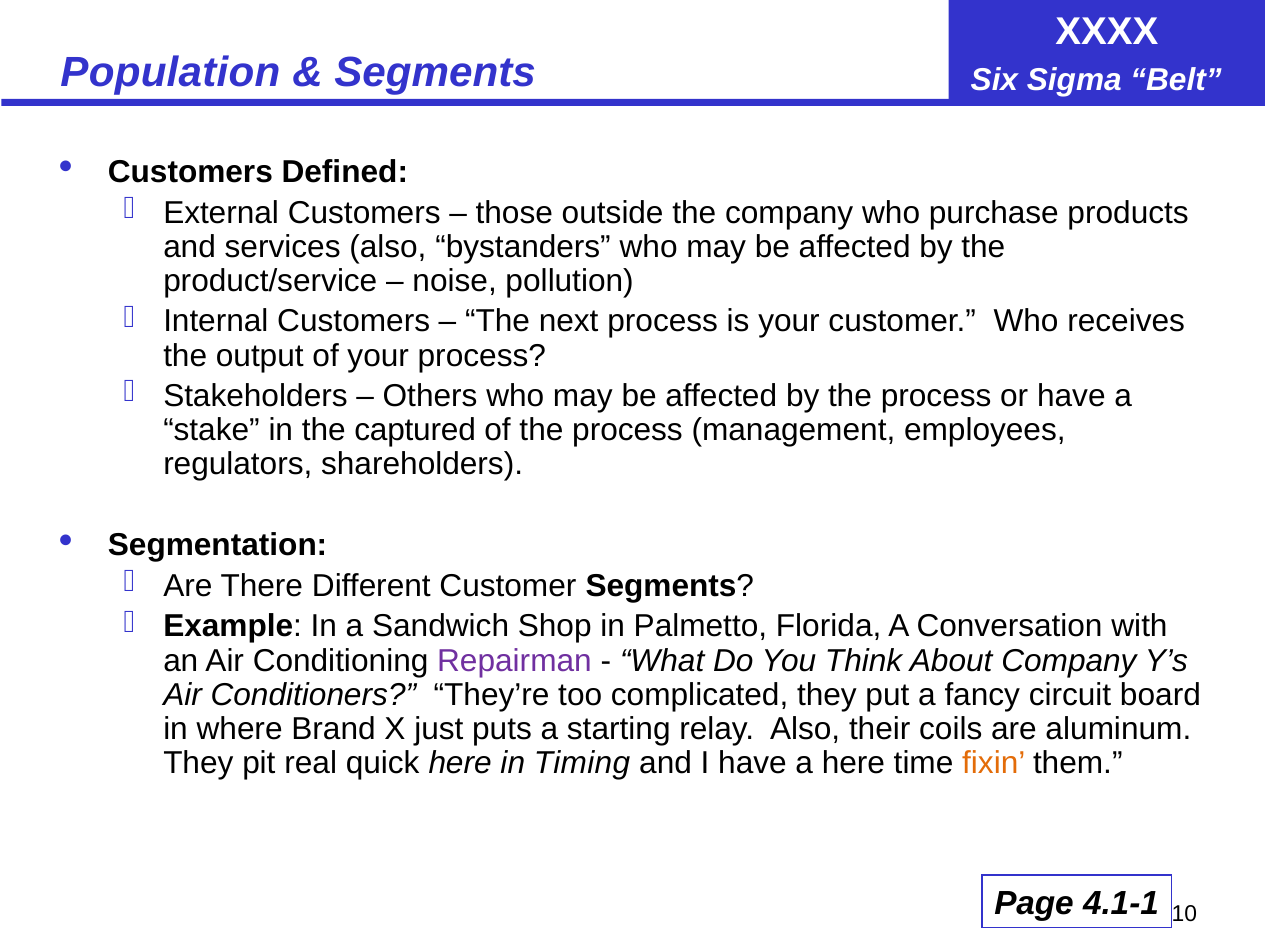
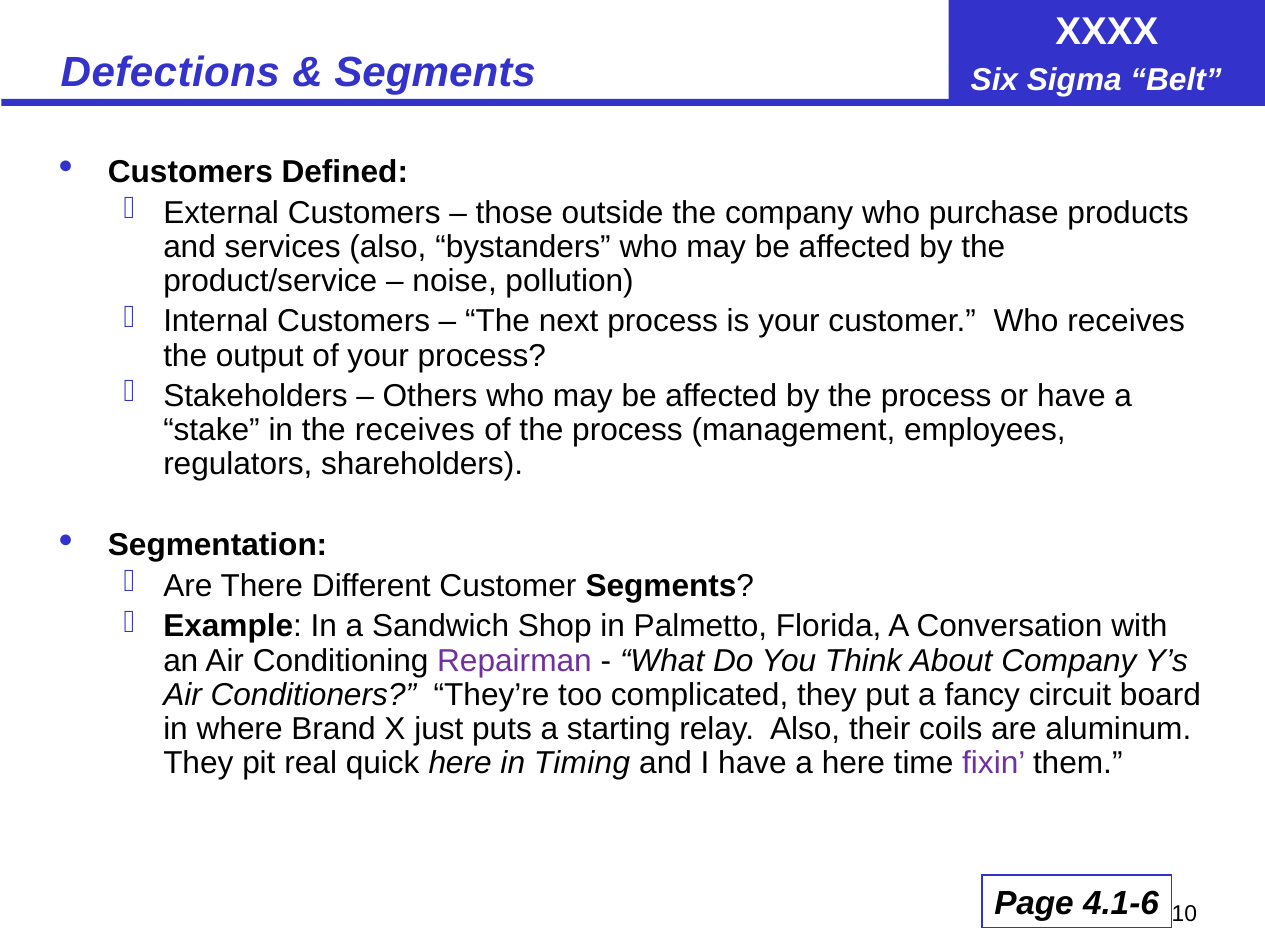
Population: Population -> Defections
the captured: captured -> receives
fixin colour: orange -> purple
4.1-1: 4.1-1 -> 4.1-6
